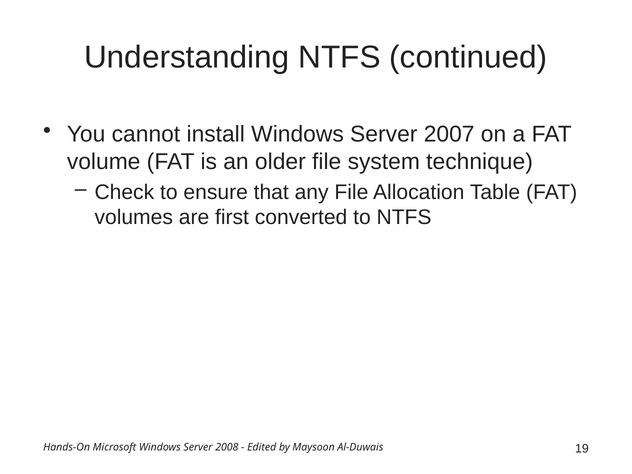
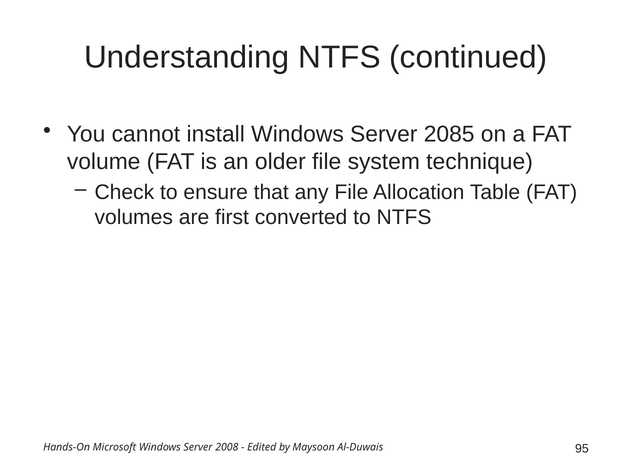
2007: 2007 -> 2085
19: 19 -> 95
